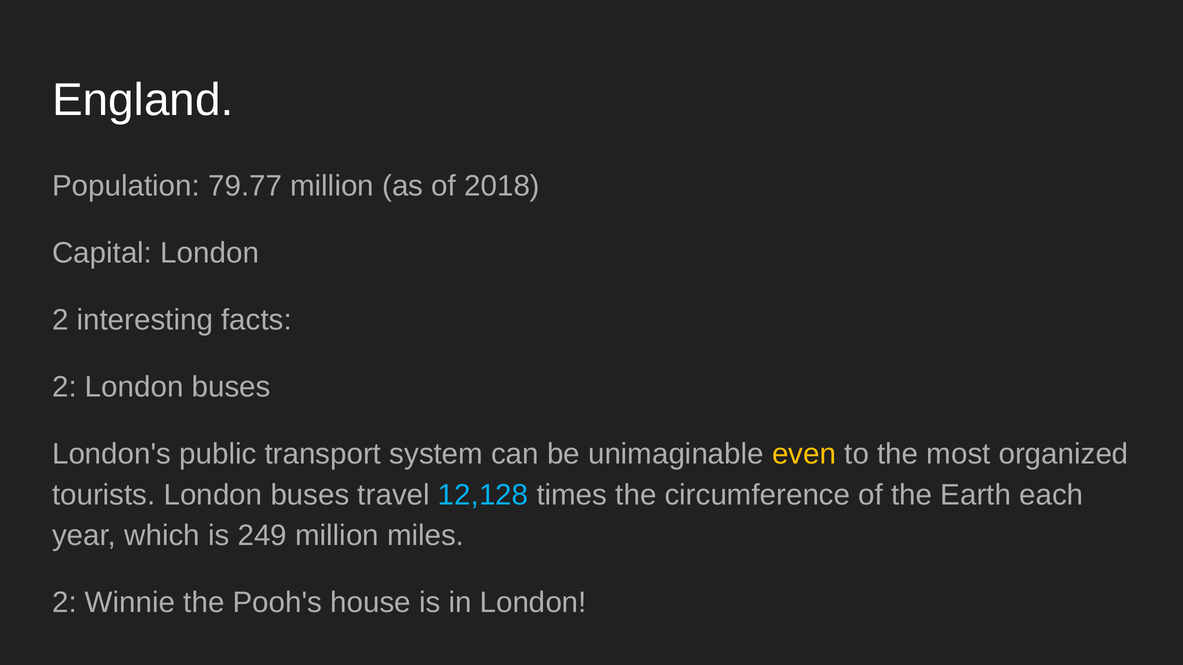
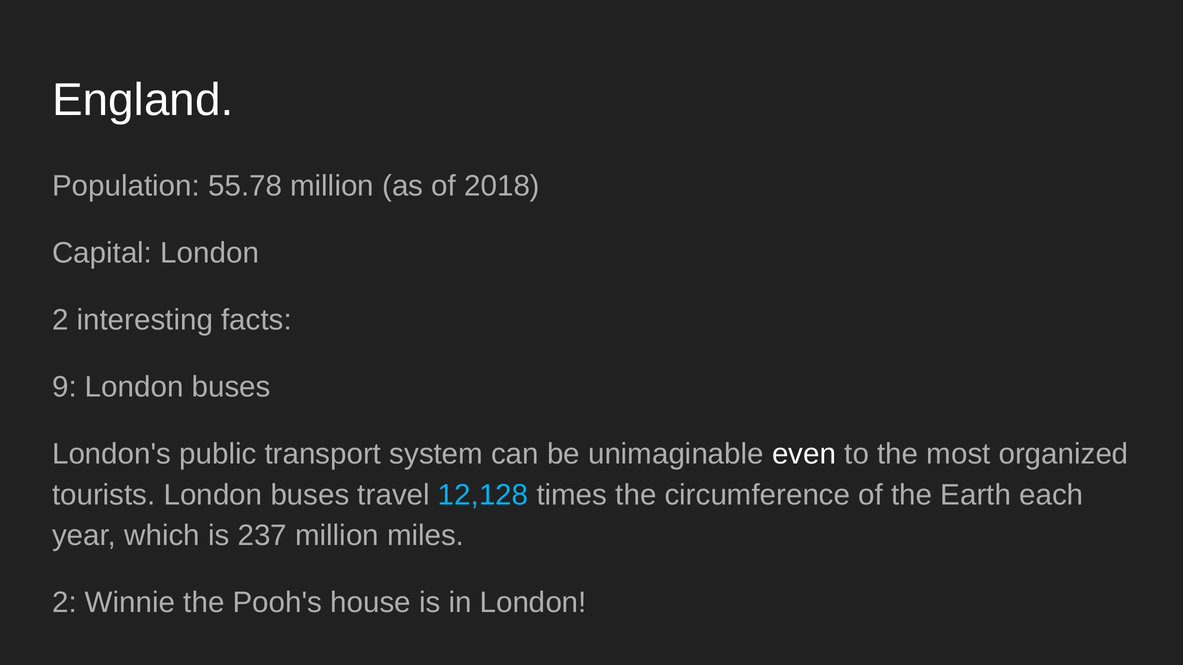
79.77: 79.77 -> 55.78
2 at (64, 387): 2 -> 9
even colour: yellow -> white
249: 249 -> 237
